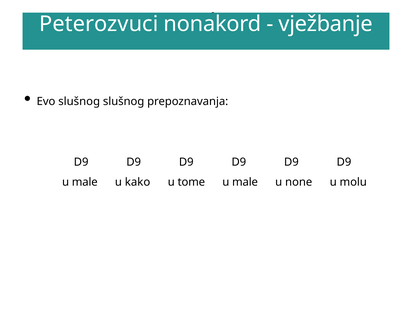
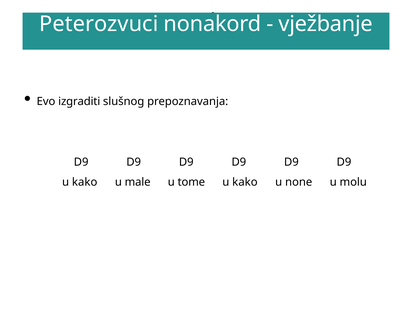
Evo slušnog: slušnog -> izgraditi
male at (85, 182): male -> kako
kako: kako -> male
male at (245, 182): male -> kako
